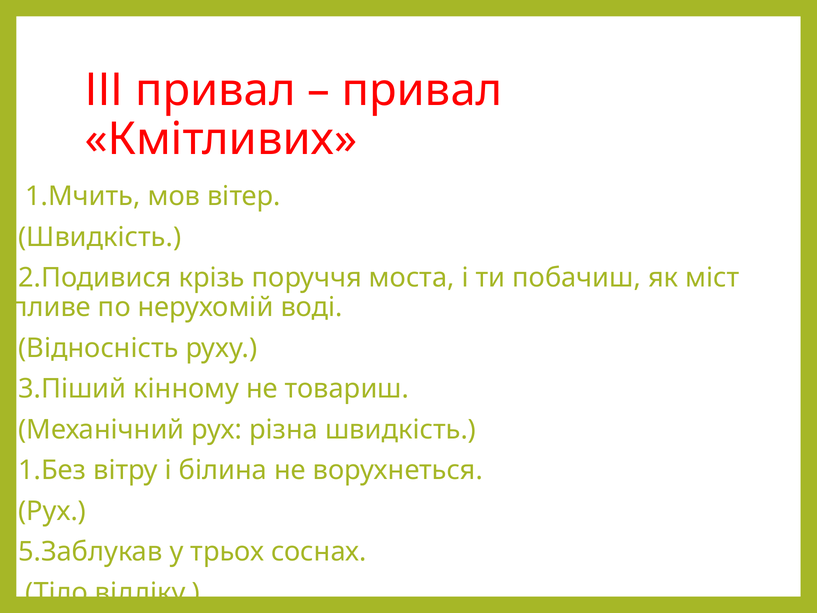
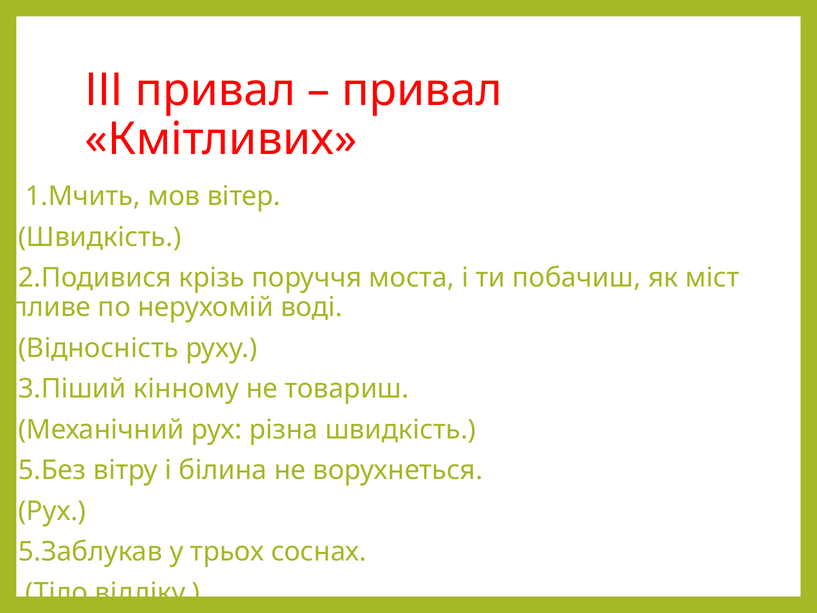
1.Без: 1.Без -> 5.Без
